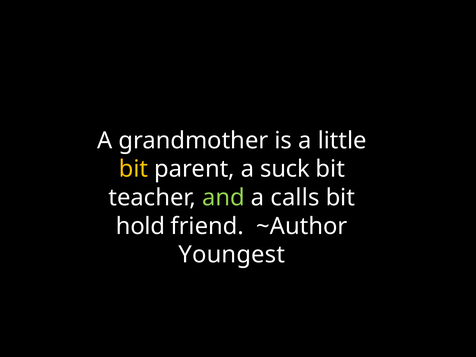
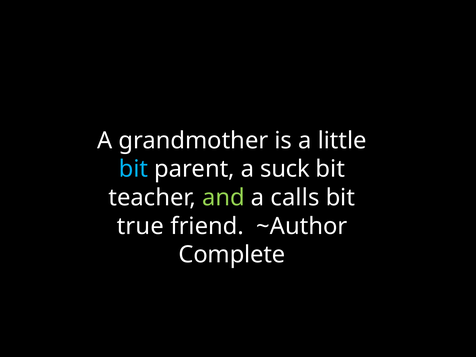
bit at (133, 169) colour: yellow -> light blue
hold: hold -> true
Youngest: Youngest -> Complete
